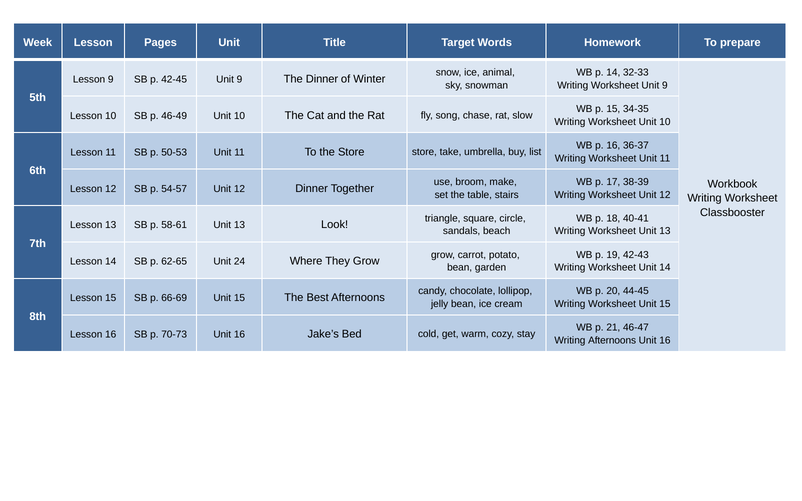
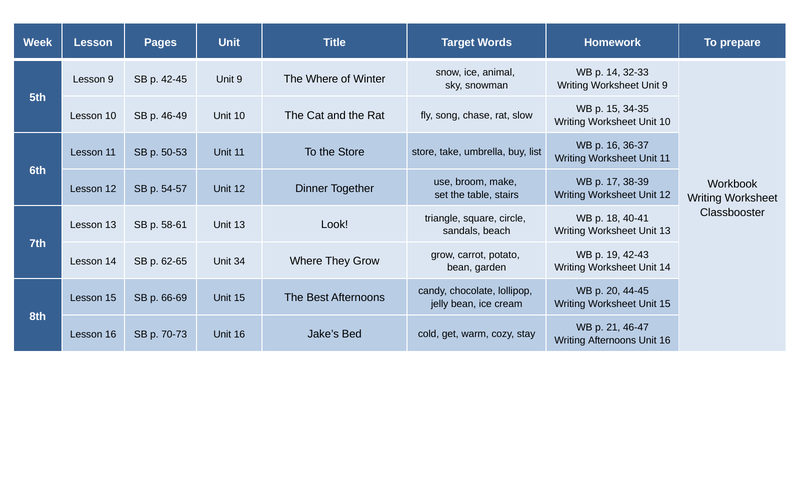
The Dinner: Dinner -> Where
24: 24 -> 34
